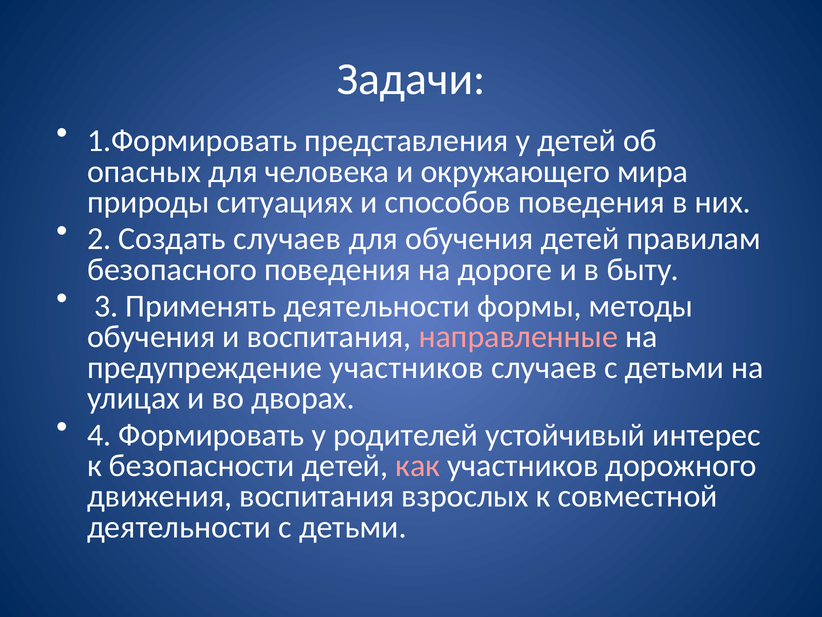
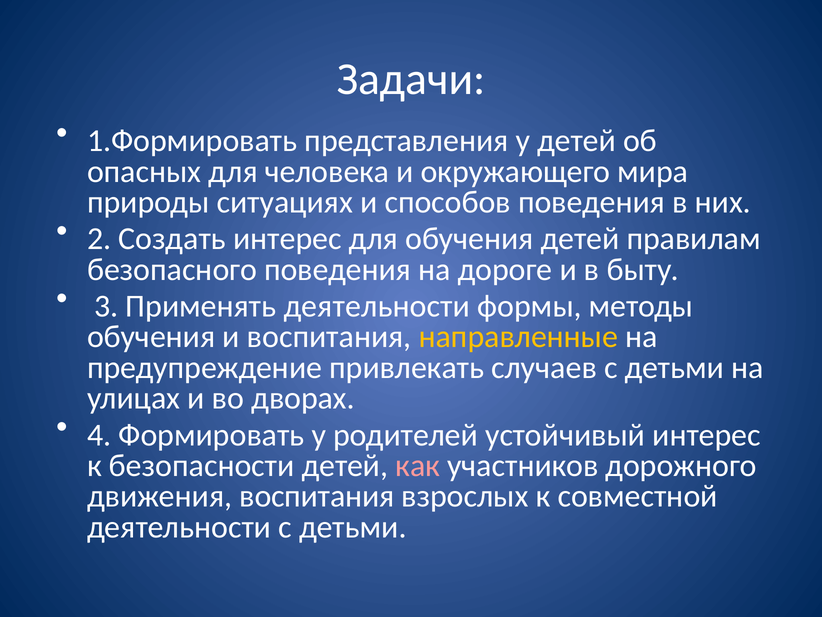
Создать случаев: случаев -> интерес
направленные colour: pink -> yellow
предупреждение участников: участников -> привлекать
